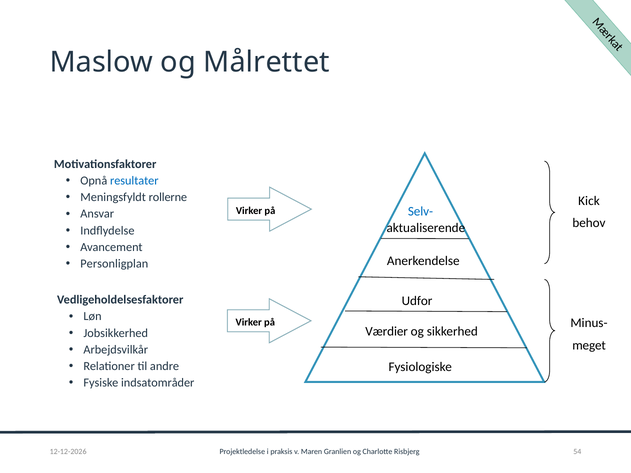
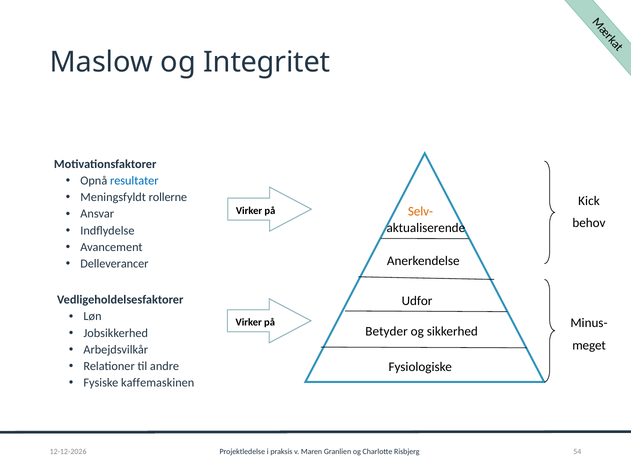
Målrettet: Målrettet -> Integritet
Selv- colour: blue -> orange
Personligplan: Personligplan -> Delleverancer
Værdier: Værdier -> Betyder
indsatområder: indsatområder -> kaffemaskinen
